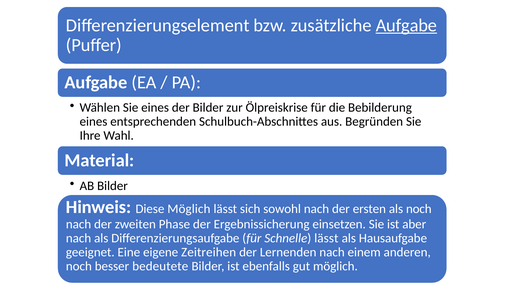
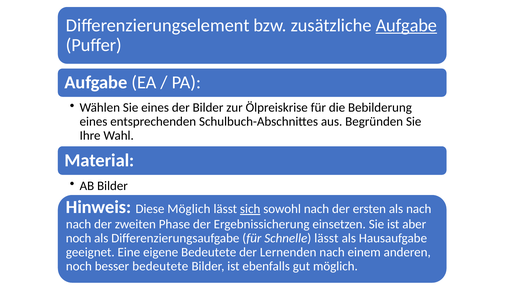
sich underline: none -> present
als noch: noch -> nach
nach at (79, 238): nach -> noch
eigene Zeitreihen: Zeitreihen -> Bedeutete
